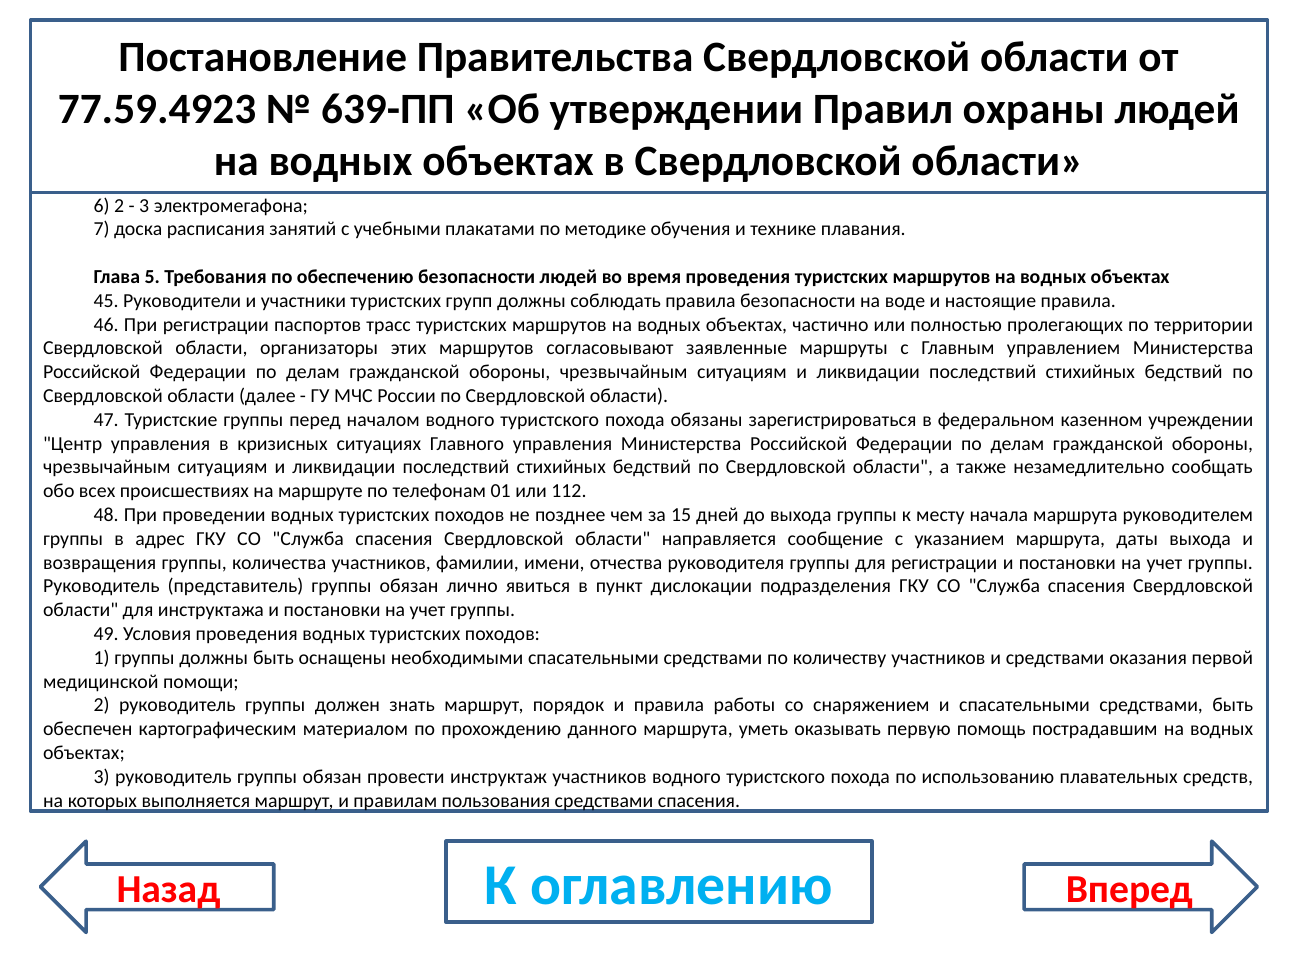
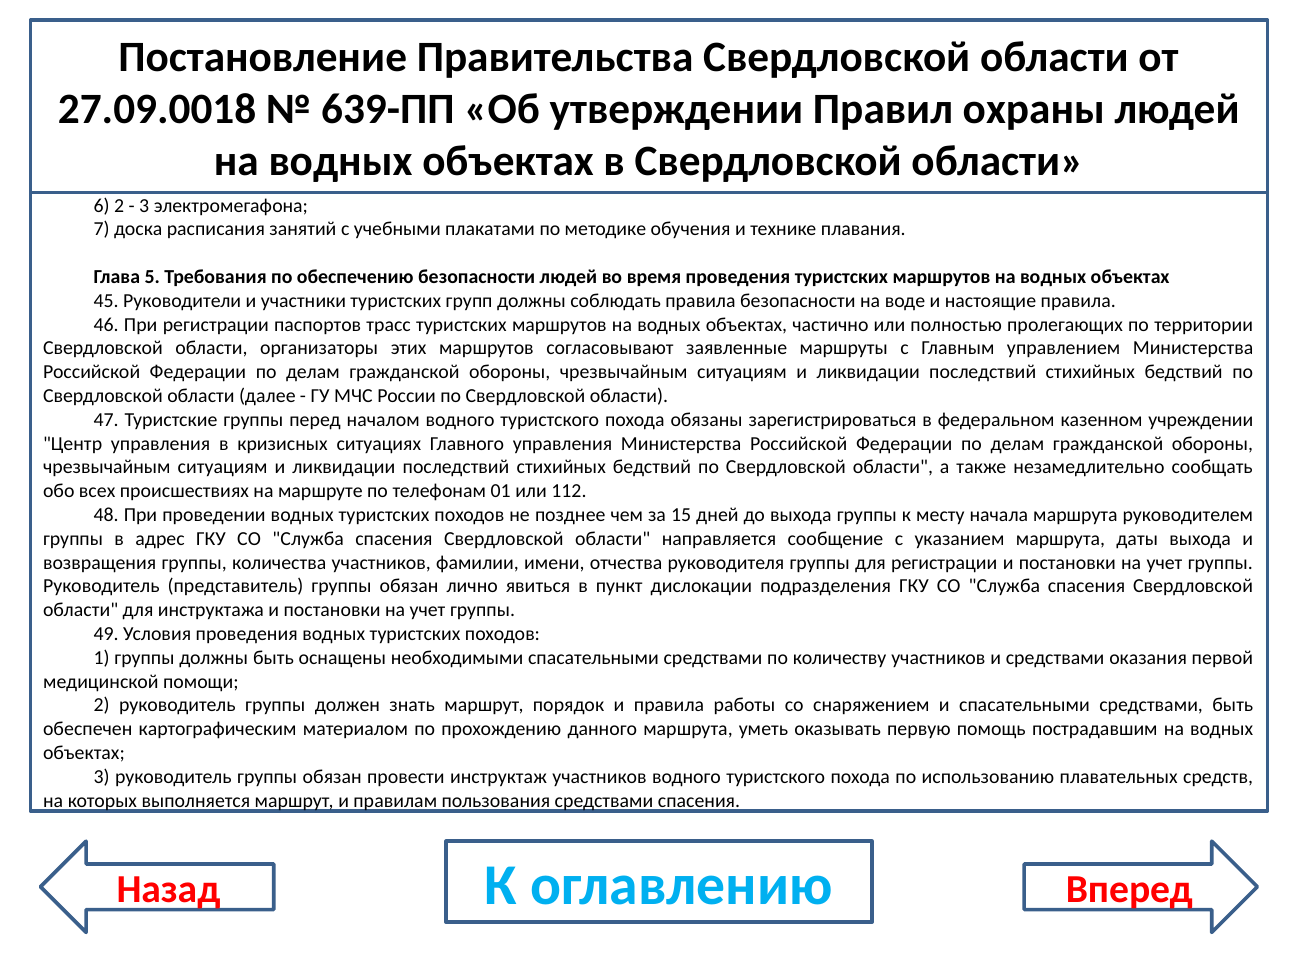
77.59.4923: 77.59.4923 -> 27.09.0018
